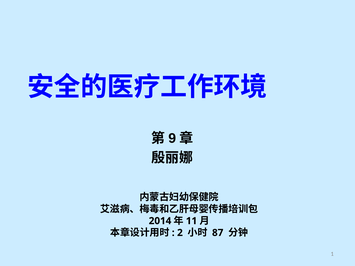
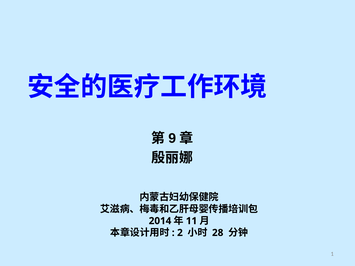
87: 87 -> 28
